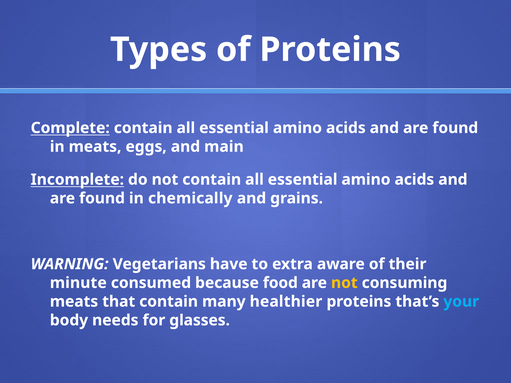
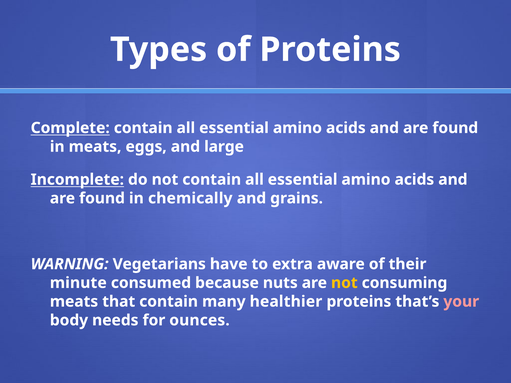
main: main -> large
food: food -> nuts
your colour: light blue -> pink
glasses: glasses -> ounces
